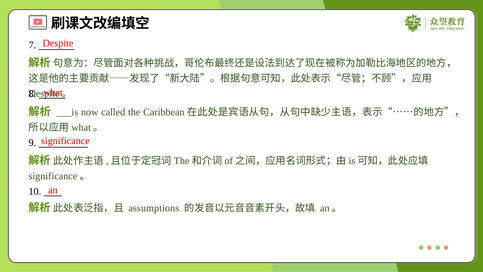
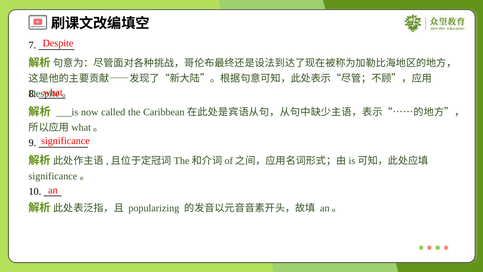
assumptions: assumptions -> popularizing
